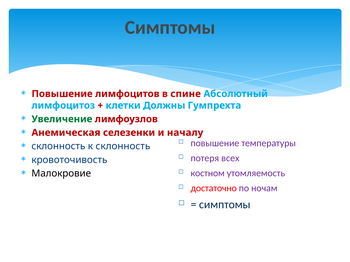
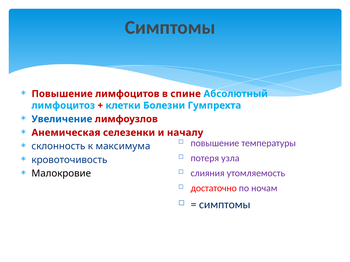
Должны: Должны -> Болезни
Увеличение colour: green -> blue
к склонность: склонность -> максимума
всех: всех -> узла
костном: костном -> слияния
